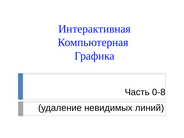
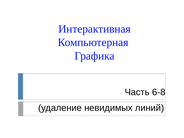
0-8: 0-8 -> 6-8
